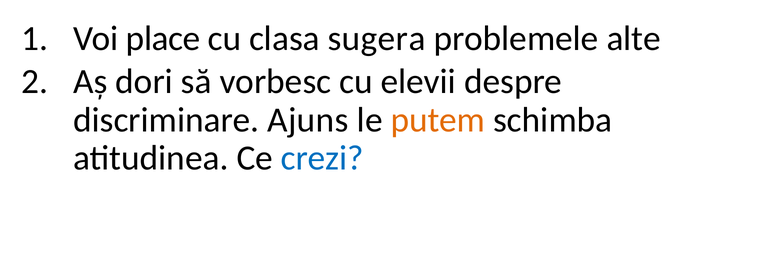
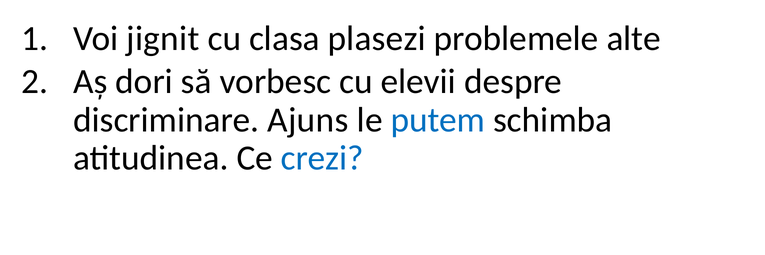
place: place -> jignit
sugera: sugera -> plasezi
putem colour: orange -> blue
